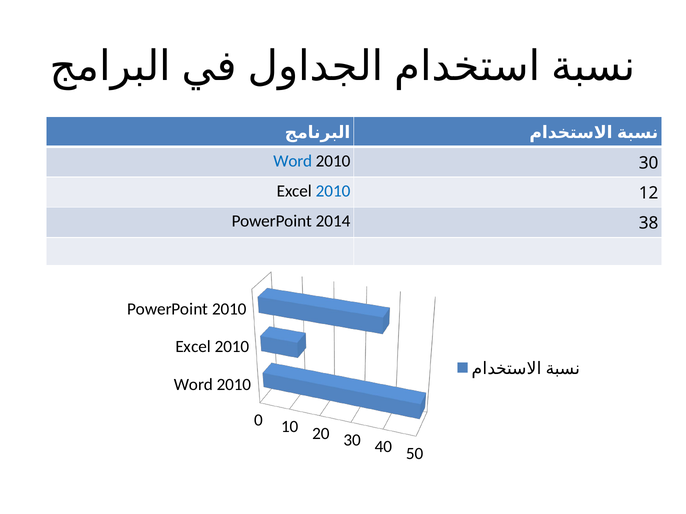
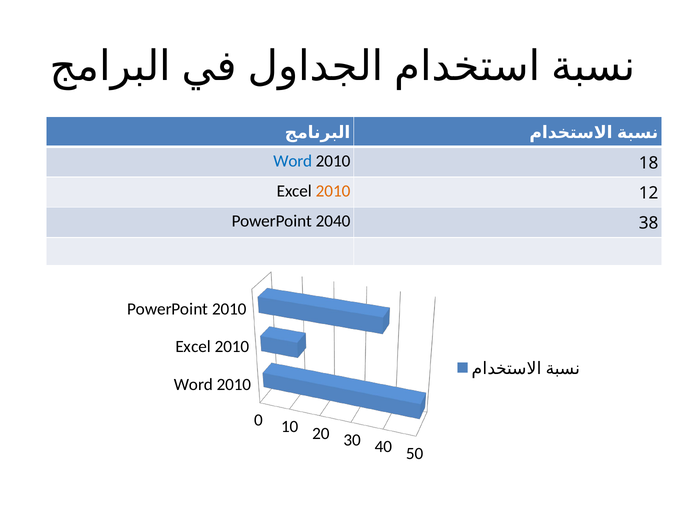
2010 30: 30 -> 18
2010 at (333, 191) colour: blue -> orange
2014: 2014 -> 2040
